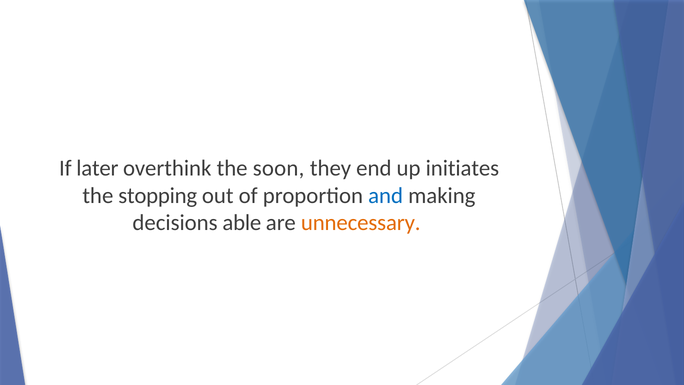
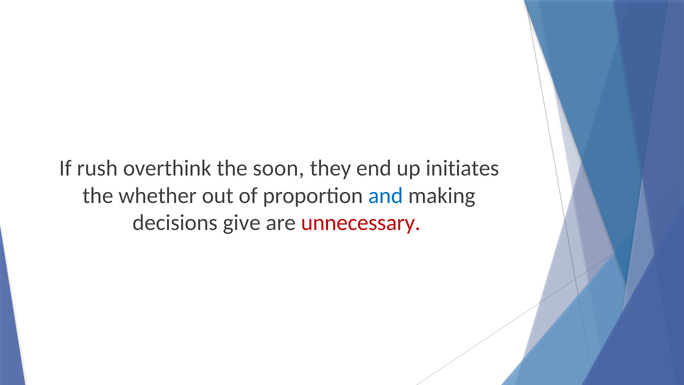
later: later -> rush
stopping: stopping -> whether
able: able -> give
unnecessary colour: orange -> red
